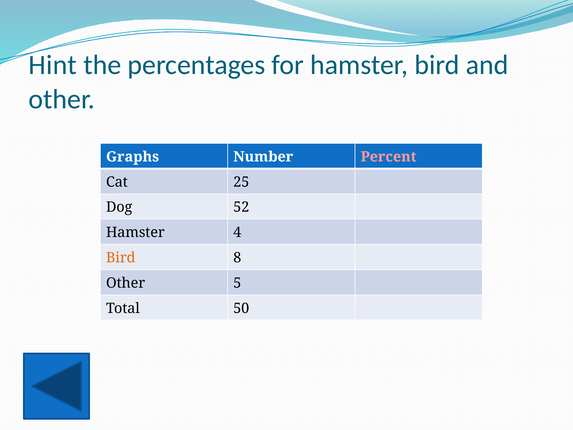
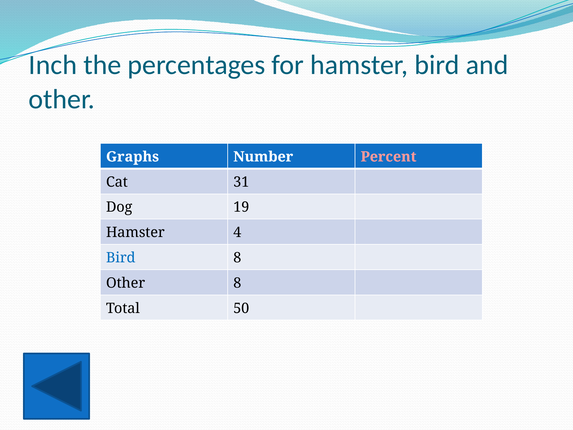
Hint: Hint -> Inch
25: 25 -> 31
52: 52 -> 19
Bird at (121, 258) colour: orange -> blue
Other 5: 5 -> 8
